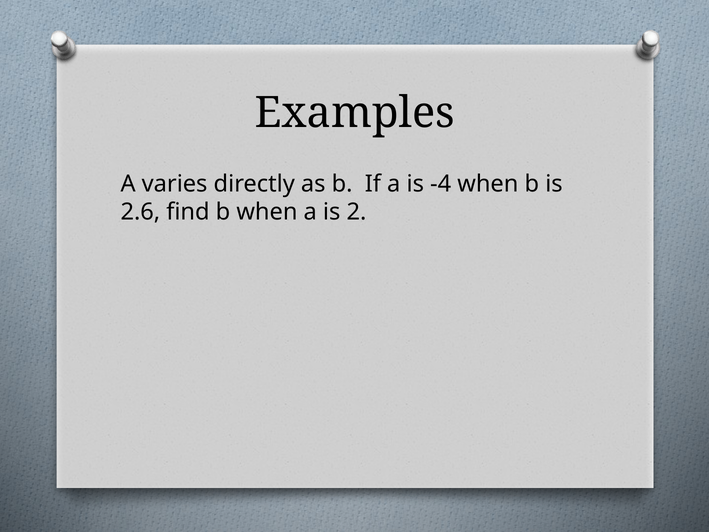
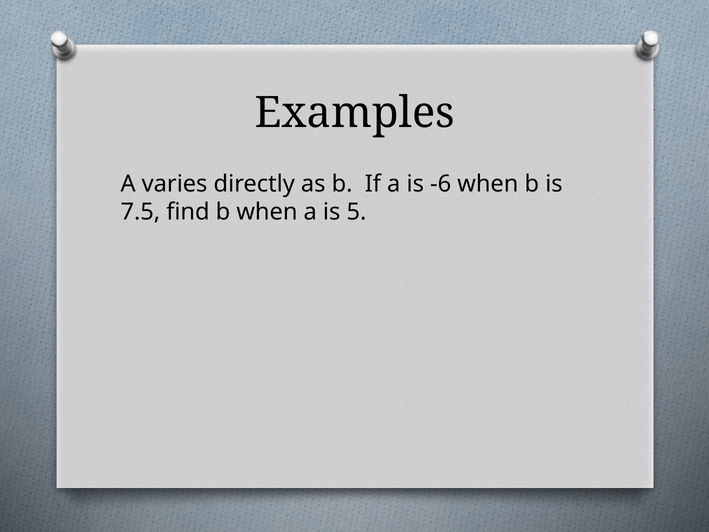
-4: -4 -> -6
2.6: 2.6 -> 7.5
2: 2 -> 5
